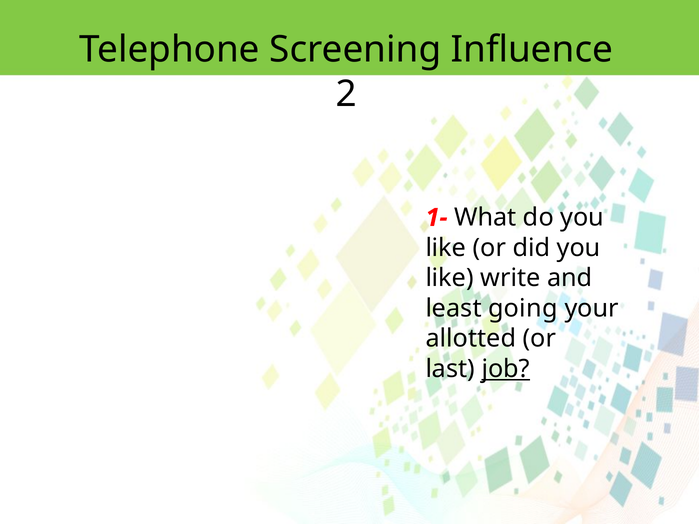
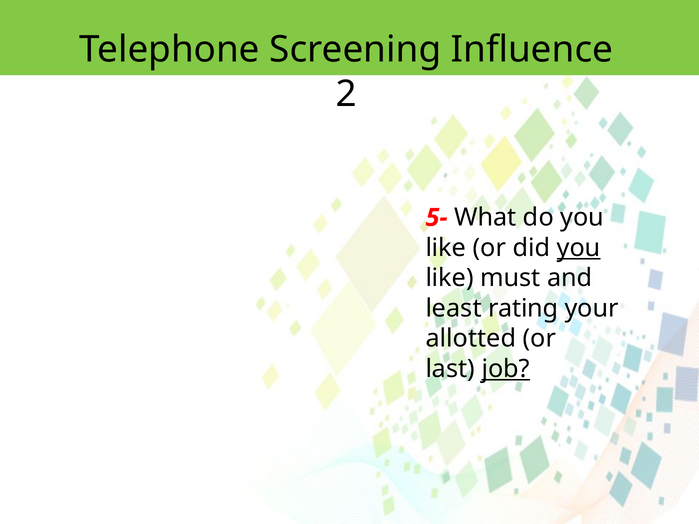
1-: 1- -> 5-
you at (579, 248) underline: none -> present
write: write -> must
going: going -> rating
